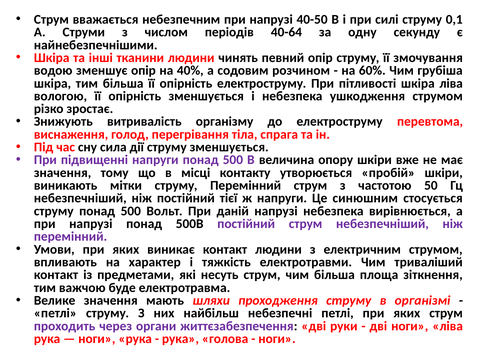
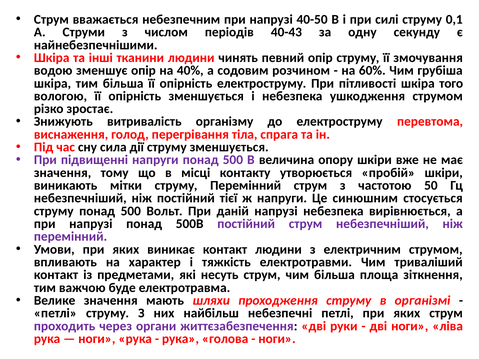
40-64: 40-64 -> 40-43
шкіра ліва: ліва -> того
